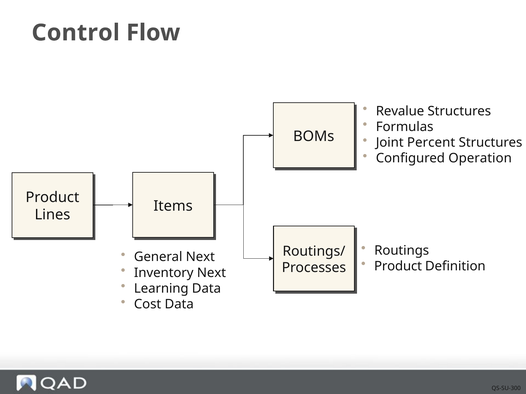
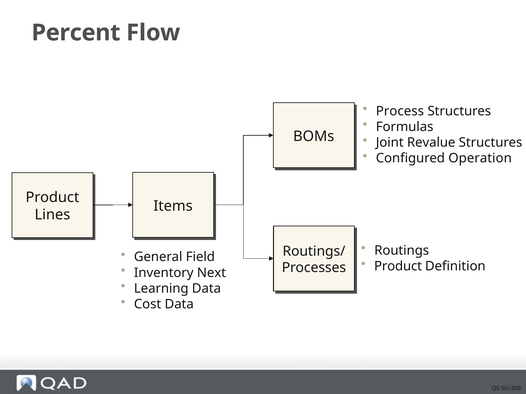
Control: Control -> Percent
Revalue: Revalue -> Process
Percent: Percent -> Revalue
General Next: Next -> Field
